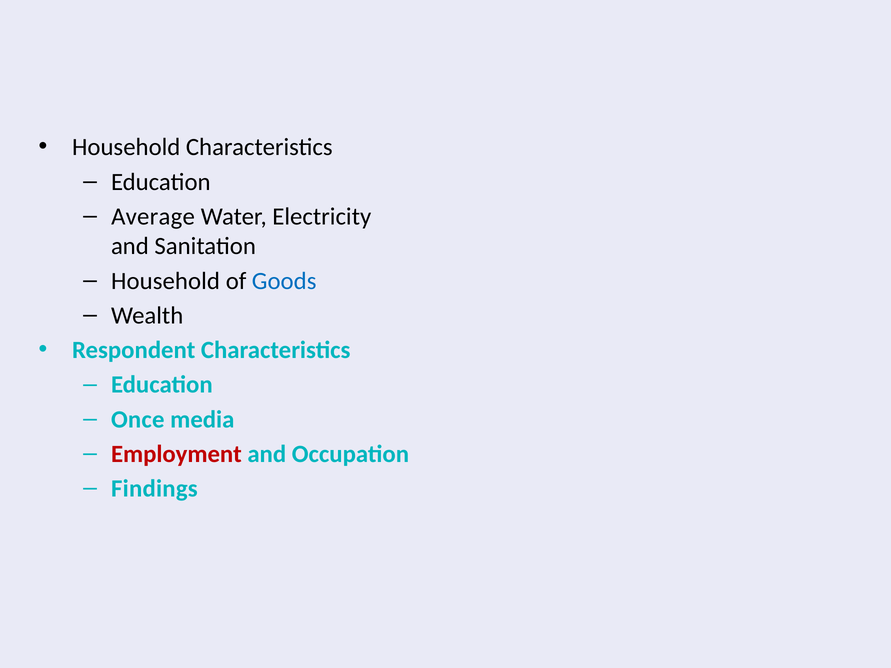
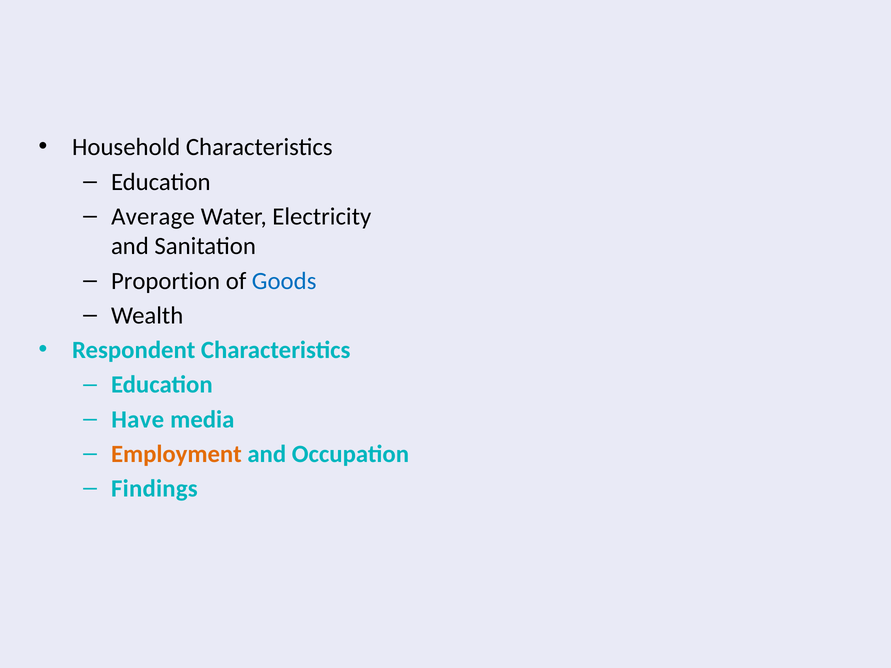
Household at (166, 281): Household -> Proportion
Once: Once -> Have
Employment colour: red -> orange
